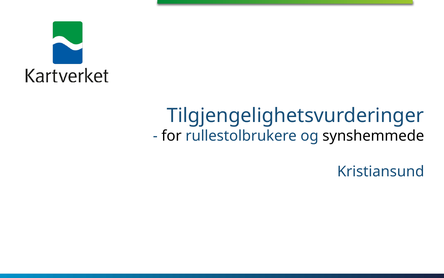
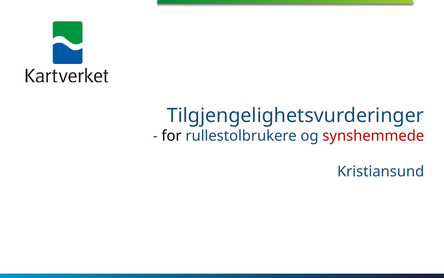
synshemmede colour: black -> red
